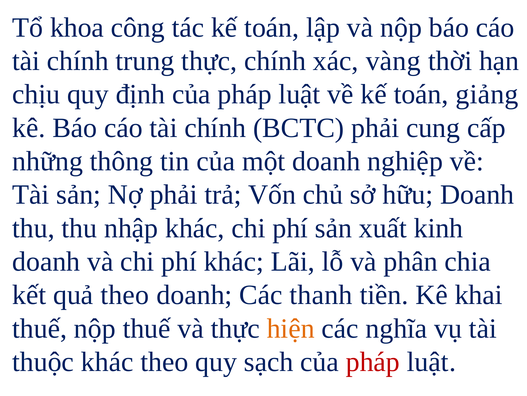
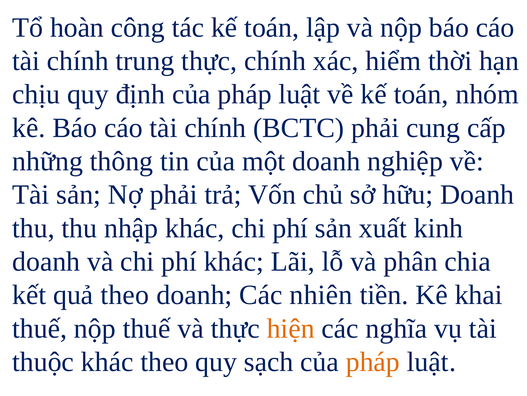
khoa: khoa -> hoàn
vàng: vàng -> hiểm
giảng: giảng -> nhóm
thanh: thanh -> nhiên
pháp at (373, 361) colour: red -> orange
